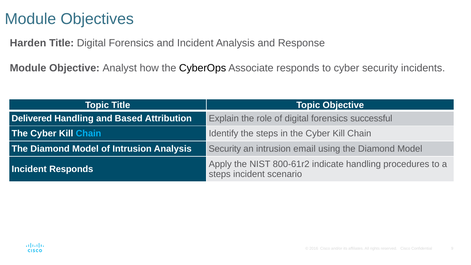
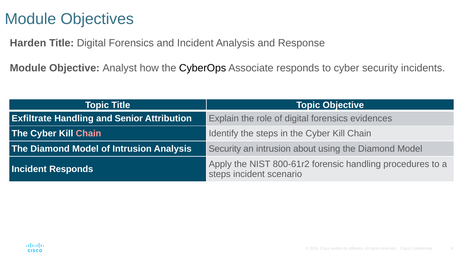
Delivered: Delivered -> Exfiltrate
Based: Based -> Senior
successful: successful -> evidences
Chain at (89, 134) colour: light blue -> pink
email: email -> about
indicate: indicate -> forensic
